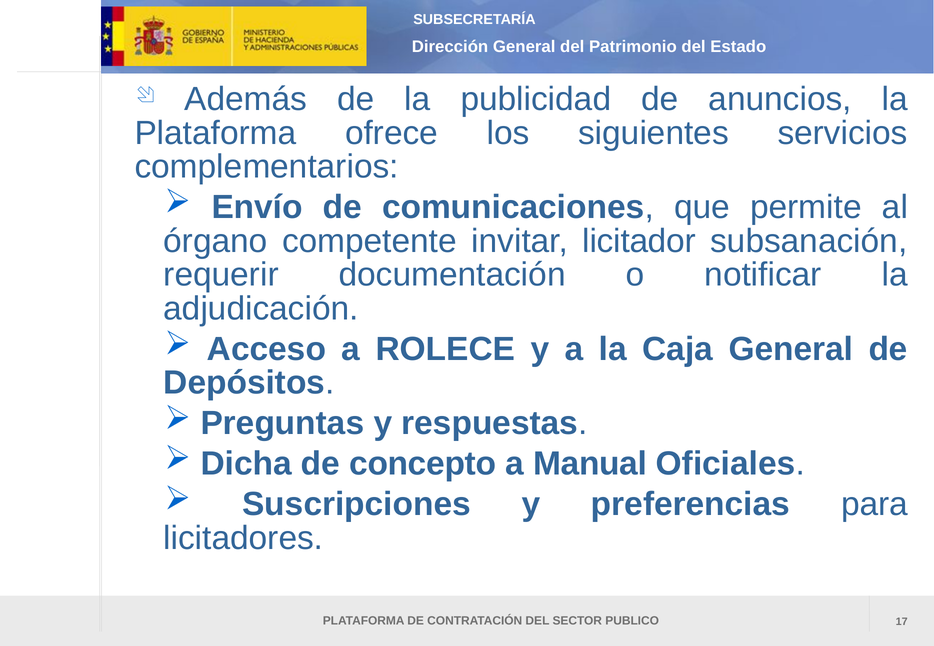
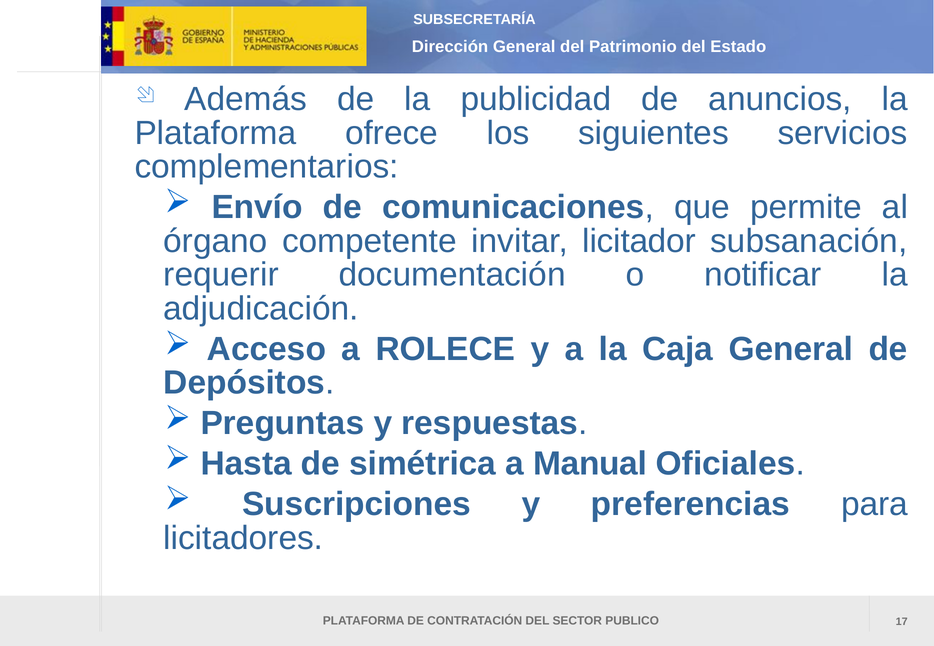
Dicha: Dicha -> Hasta
concepto: concepto -> simétrica
